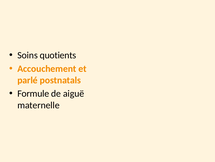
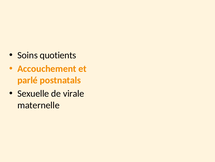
Formule: Formule -> Sexuelle
aiguë: aiguë -> virale
